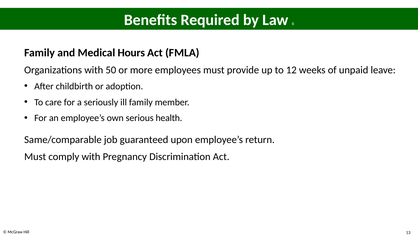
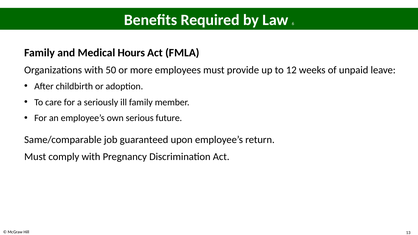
health: health -> future
